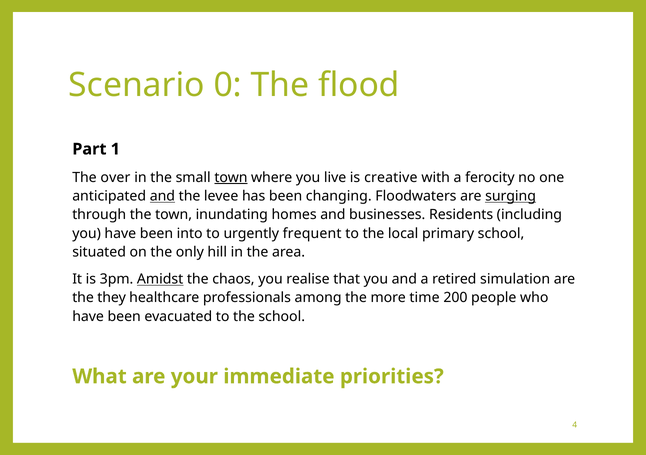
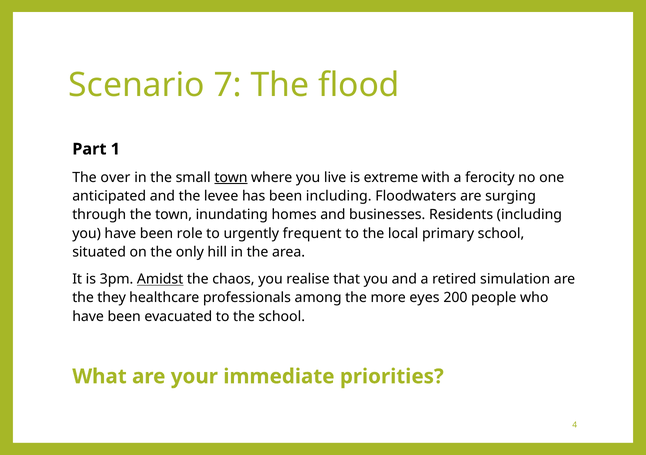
0: 0 -> 7
creative: creative -> extreme
and at (162, 196) underline: present -> none
been changing: changing -> including
surging underline: present -> none
into: into -> role
time: time -> eyes
